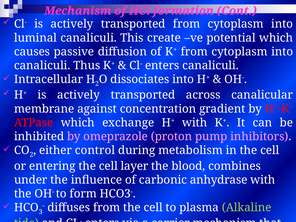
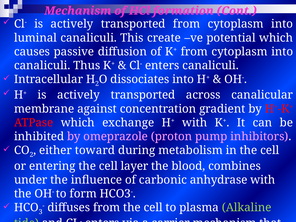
control: control -> toward
